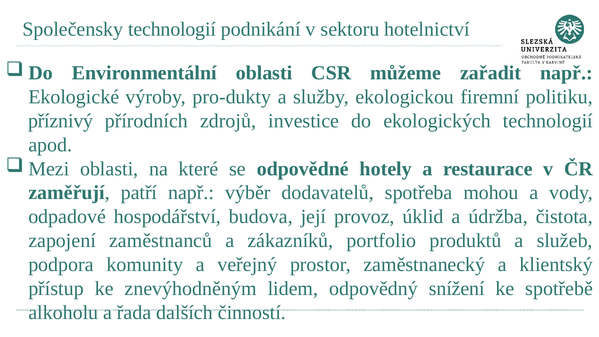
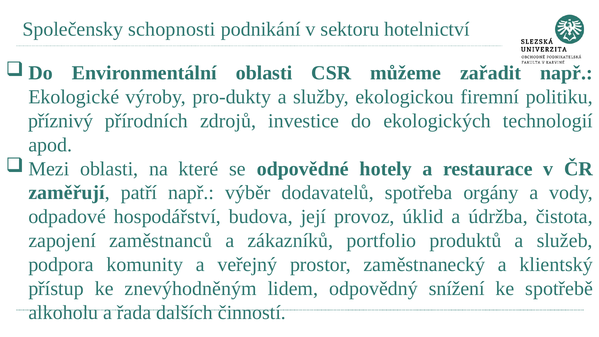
Společensky technologií: technologií -> schopnosti
mohou: mohou -> orgány
